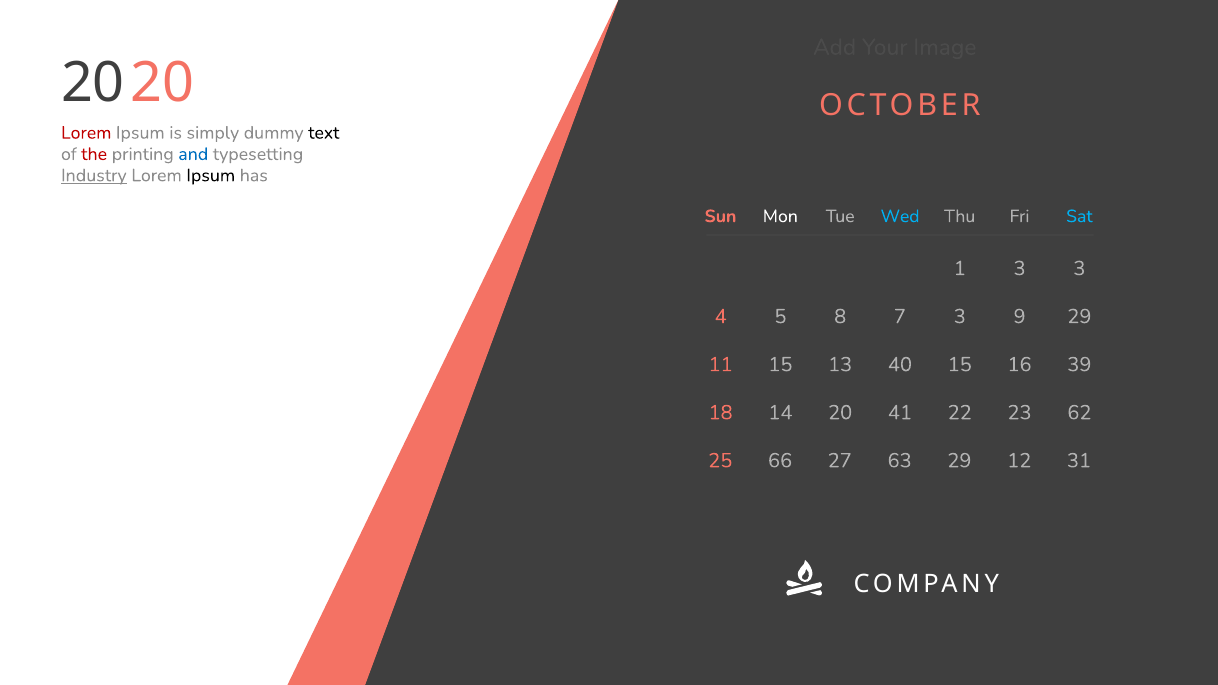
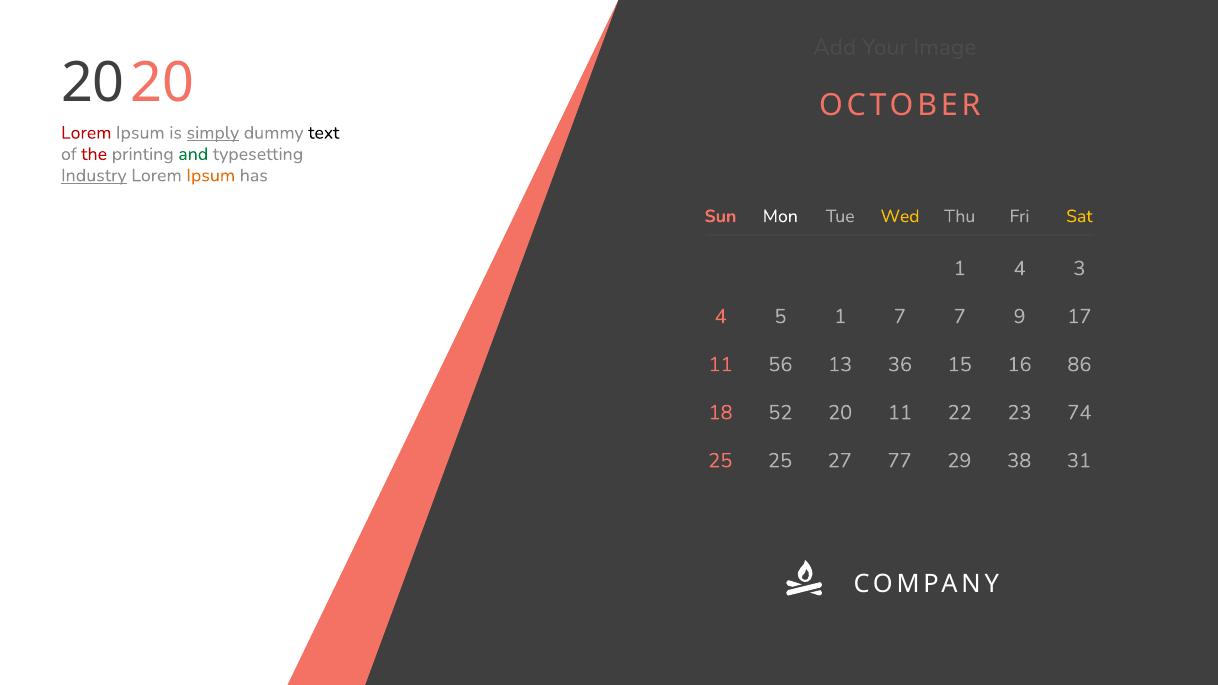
simply underline: none -> present
and colour: blue -> green
Ipsum at (211, 175) colour: black -> orange
Wed colour: light blue -> yellow
Sat colour: light blue -> yellow
1 3: 3 -> 4
5 8: 8 -> 1
7 3: 3 -> 7
9 29: 29 -> 17
11 15: 15 -> 56
40: 40 -> 36
39: 39 -> 86
14: 14 -> 52
20 41: 41 -> 11
62: 62 -> 74
25 66: 66 -> 25
63: 63 -> 77
12: 12 -> 38
